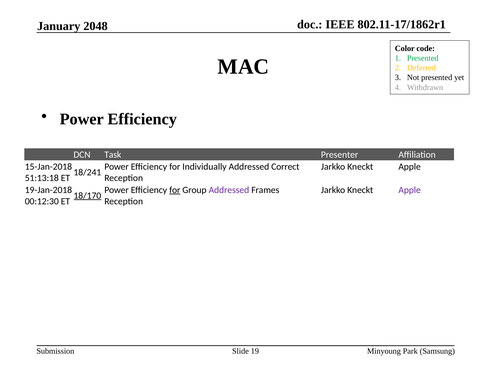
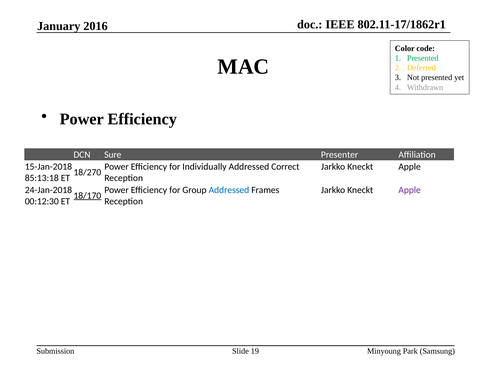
2048: 2048 -> 2016
Task: Task -> Sure
18/241: 18/241 -> 18/270
51:13:18: 51:13:18 -> 85:13:18
19-Jan-2018: 19-Jan-2018 -> 24-Jan-2018
for at (175, 190) underline: present -> none
Addressed at (229, 190) colour: purple -> blue
